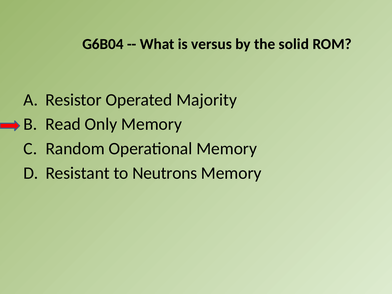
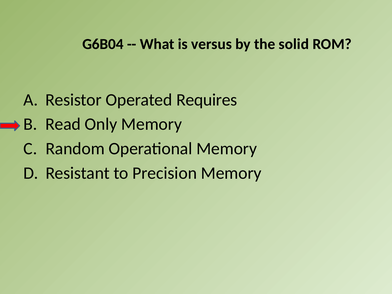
Majority: Majority -> Requires
Neutrons: Neutrons -> Precision
